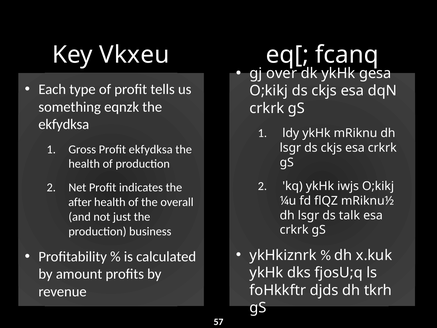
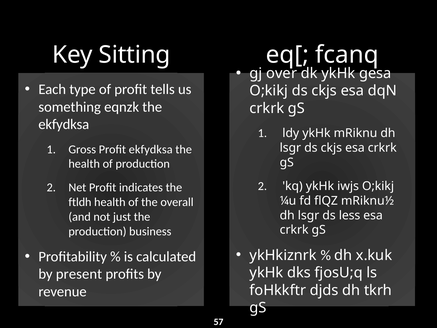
Vkxeu: Vkxeu -> Sitting
after: after -> ftldh
talk: talk -> less
amount: amount -> present
